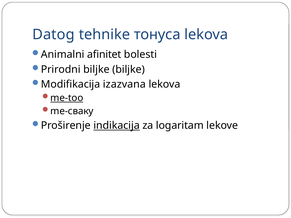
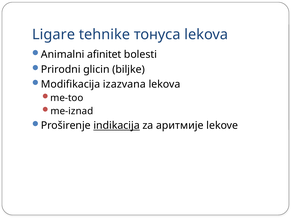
Datog: Datog -> Ligare
Prirodni biljke: biljke -> glicin
me-too underline: present -> none
me-сваку: me-сваку -> me-iznad
logaritam: logaritam -> аритмије
